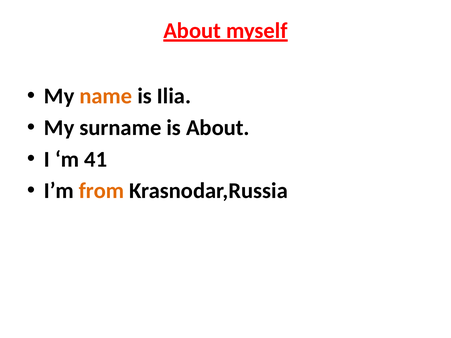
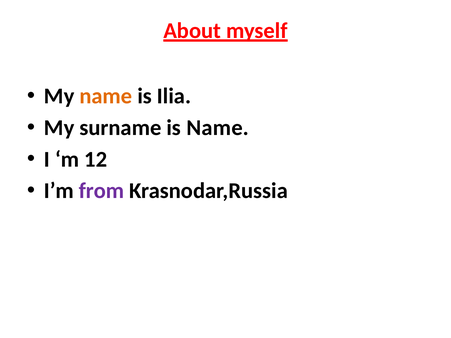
is About: About -> Name
41: 41 -> 12
from colour: orange -> purple
